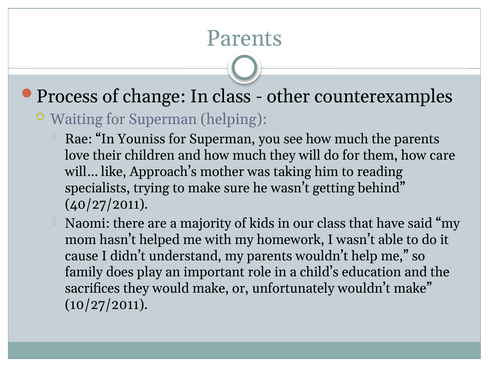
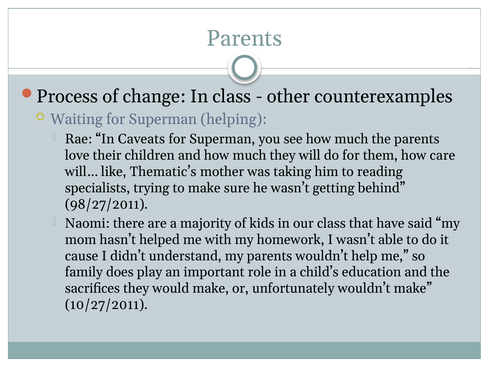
Youniss: Youniss -> Caveats
Approach’s: Approach’s -> Thematic’s
40/27/2011: 40/27/2011 -> 98/27/2011
